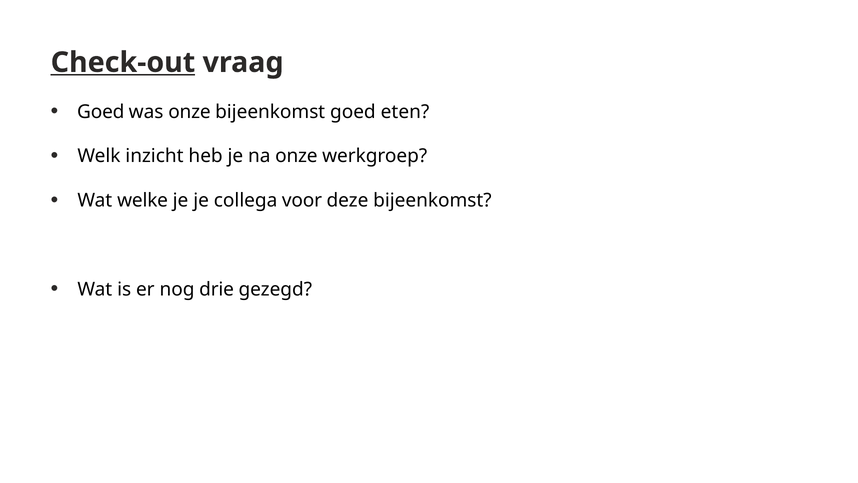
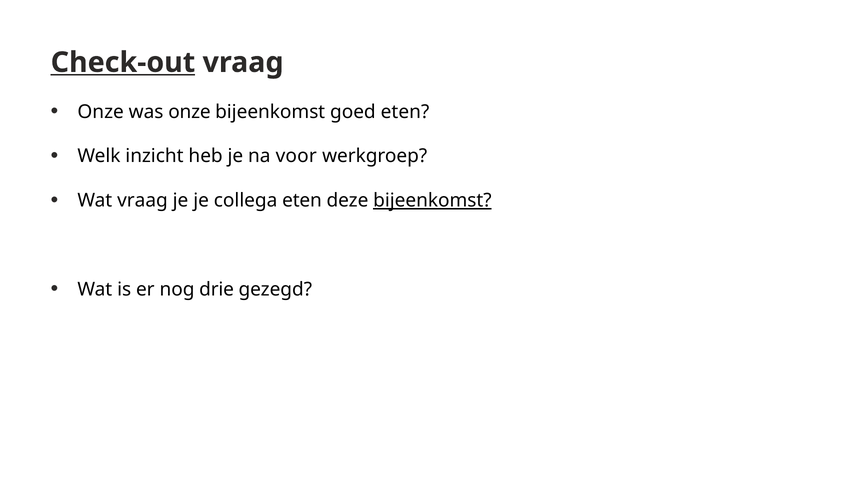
Goed at (101, 112): Goed -> Onze
na onze: onze -> voor
Wat welke: welke -> vraag
collega voor: voor -> eten
bijeenkomst at (432, 200) underline: none -> present
